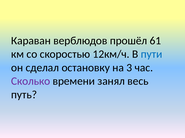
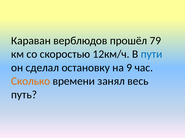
61: 61 -> 79
3: 3 -> 9
Сколько colour: purple -> orange
